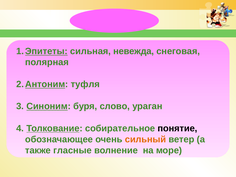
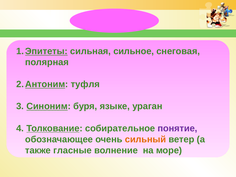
невежда: невежда -> сильное
слово: слово -> языке
понятие colour: black -> purple
